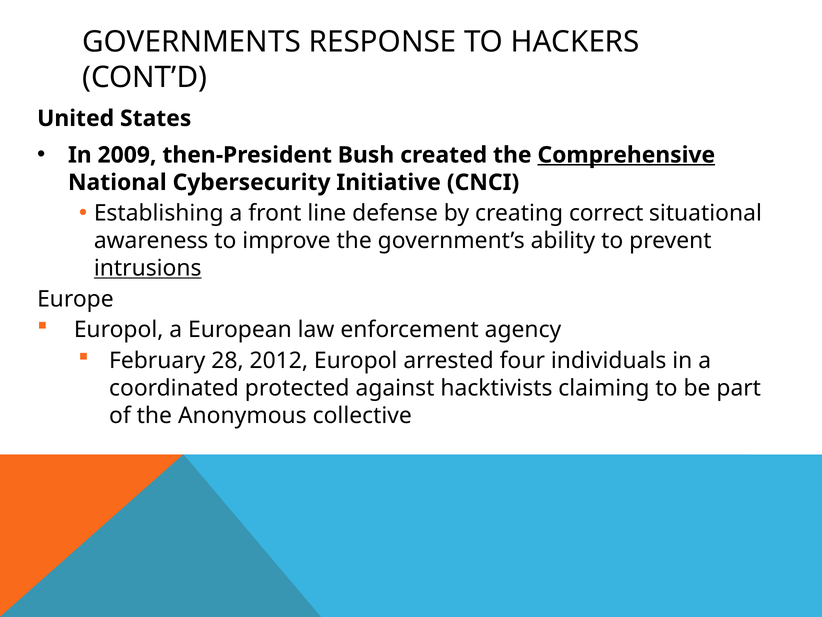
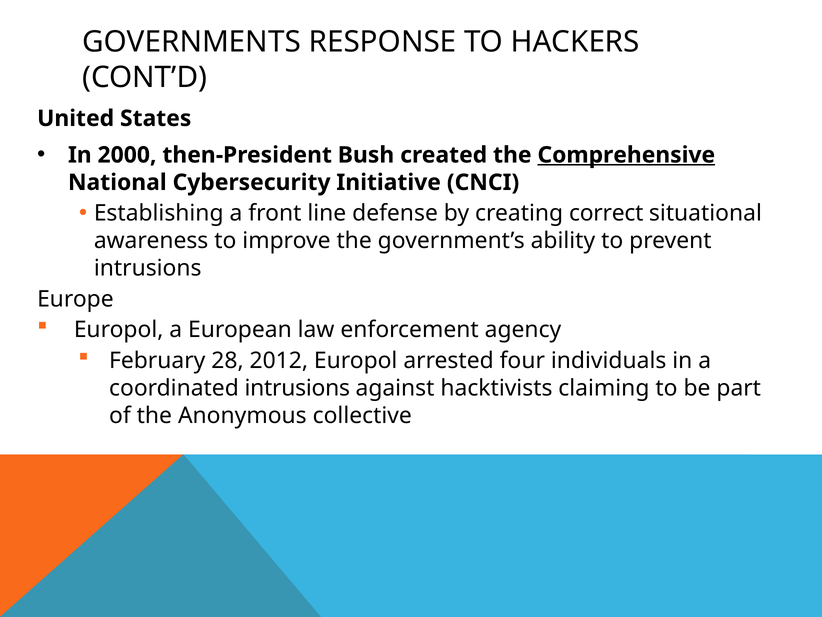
2009: 2009 -> 2000
intrusions at (148, 268) underline: present -> none
coordinated protected: protected -> intrusions
